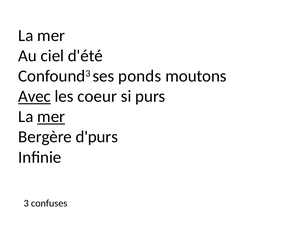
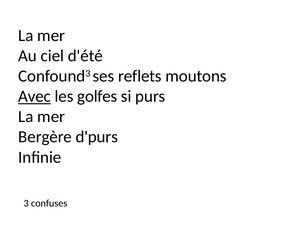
ponds: ponds -> reflets
coeur: coeur -> golfes
mer at (51, 117) underline: present -> none
